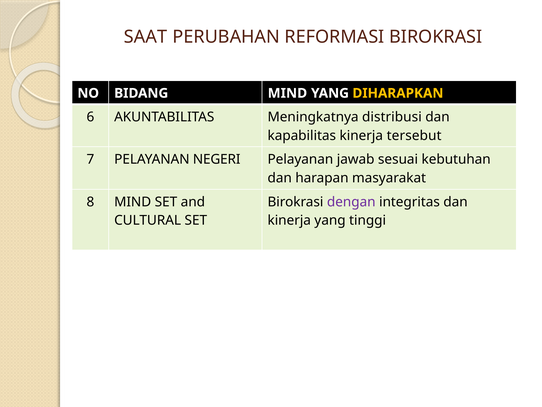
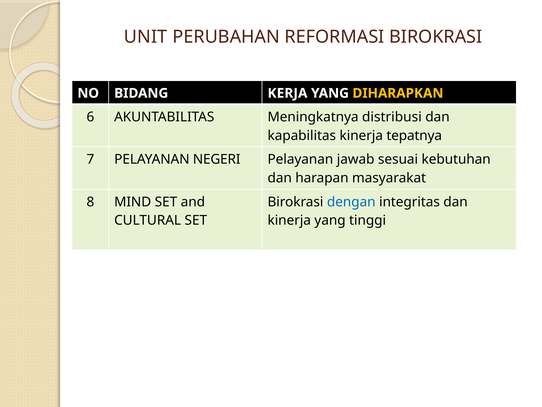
SAAT: SAAT -> UNIT
BIDANG MIND: MIND -> KERJA
tersebut: tersebut -> tepatnya
dengan colour: purple -> blue
